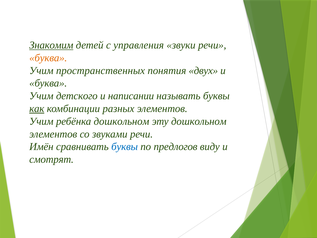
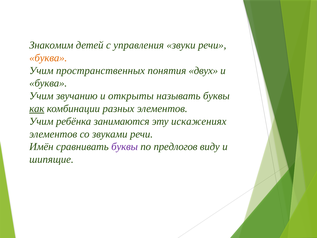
Знакомим underline: present -> none
детского: детского -> звучанию
написании: написании -> открыты
ребёнка дошкольном: дошкольном -> занимаются
эту дошкольном: дошкольном -> искажениях
буквы at (125, 147) colour: blue -> purple
смотрят: смотрят -> шипящие
